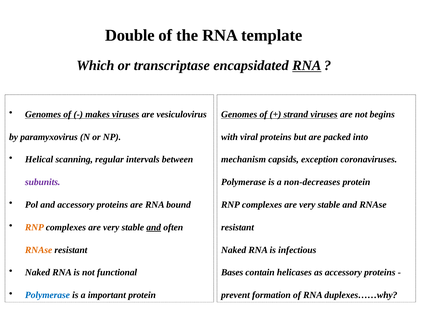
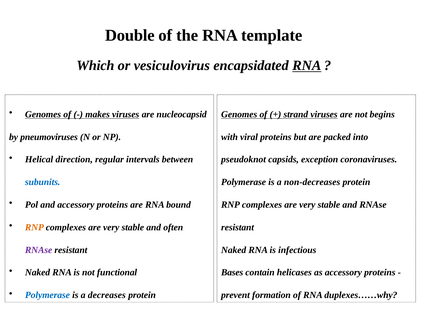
transcriptase: transcriptase -> vesiculovirus
vesiculovirus: vesiculovirus -> nucleocapsid
paramyxovirus: paramyxovirus -> pneumoviruses
scanning: scanning -> direction
mechanism: mechanism -> pseudoknot
subunits colour: purple -> blue
and at (154, 227) underline: present -> none
RNAse at (39, 250) colour: orange -> purple
important: important -> decreases
